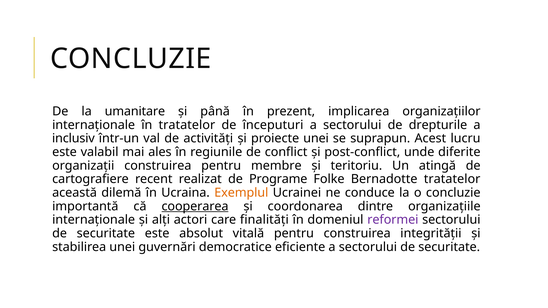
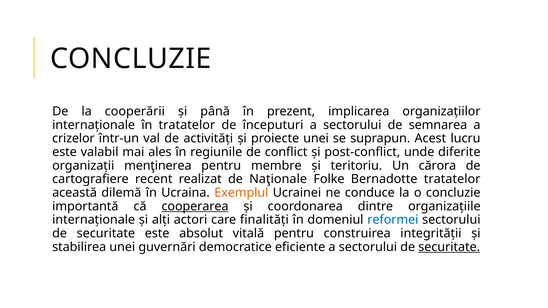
umanitare: umanitare -> cooperării
drepturile: drepturile -> semnarea
inclusiv: inclusiv -> crizelor
organizații construirea: construirea -> menţinerea
atingă: atingă -> cărora
Programe: Programe -> Naţionale
reformei colour: purple -> blue
securitate at (449, 247) underline: none -> present
